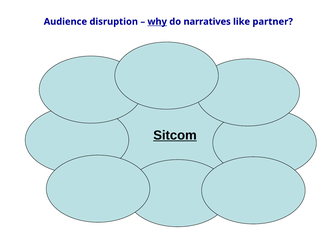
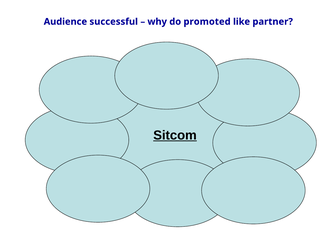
disruption: disruption -> successful
why underline: present -> none
narratives: narratives -> promoted
